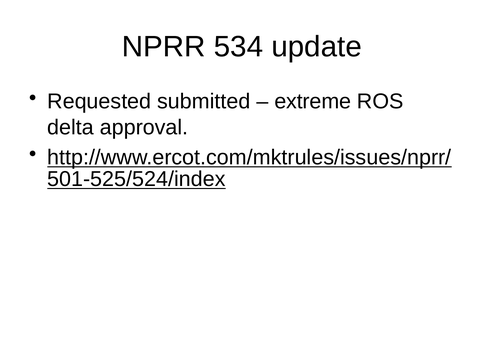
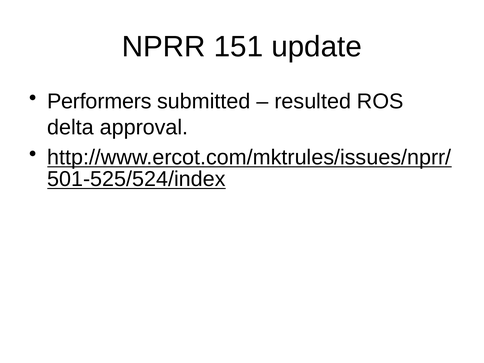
534: 534 -> 151
Requested: Requested -> Performers
extreme: extreme -> resulted
